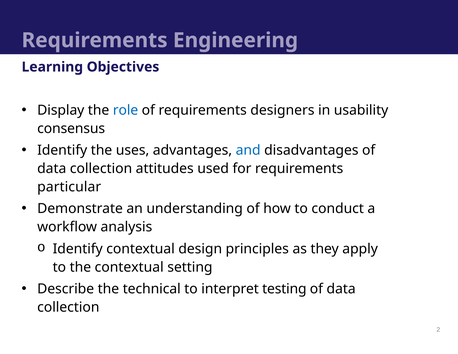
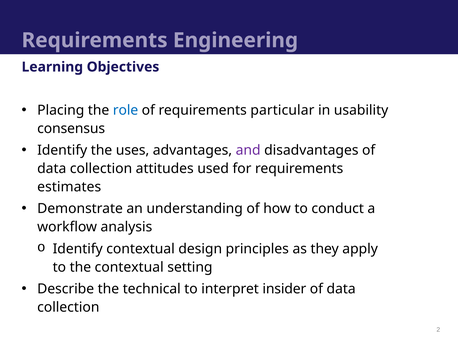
Display: Display -> Placing
designers: designers -> particular
and colour: blue -> purple
particular: particular -> estimates
testing: testing -> insider
